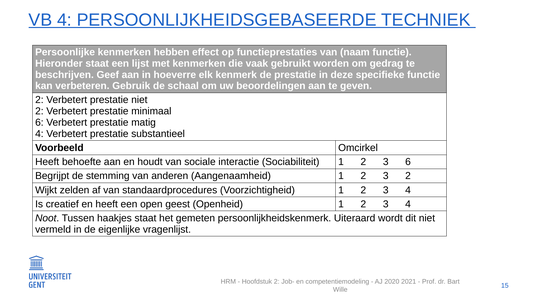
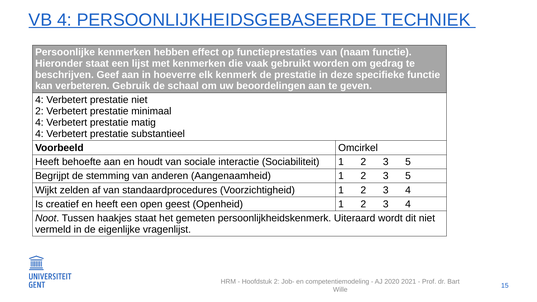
2 at (39, 100): 2 -> 4
6 at (39, 123): 6 -> 4
6 at (408, 162): 6 -> 5
2 at (408, 176): 2 -> 5
